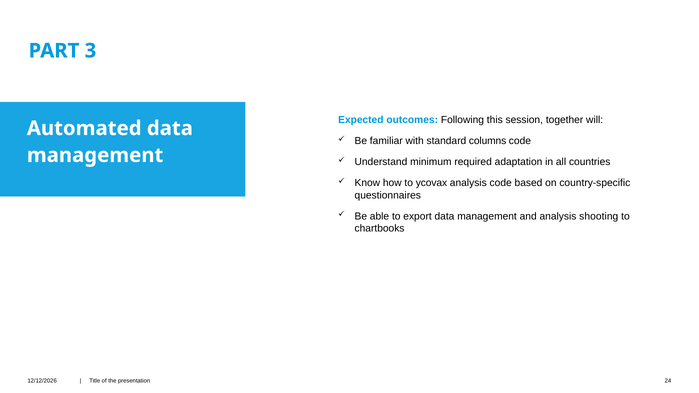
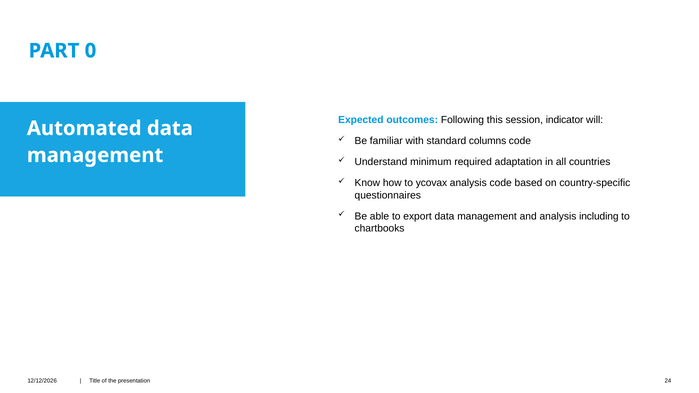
3: 3 -> 0
together: together -> indicator
shooting: shooting -> including
